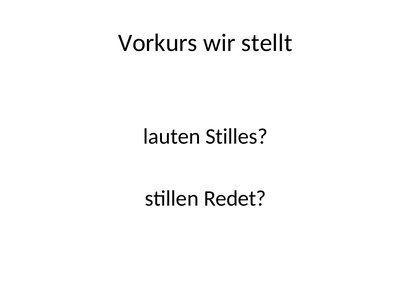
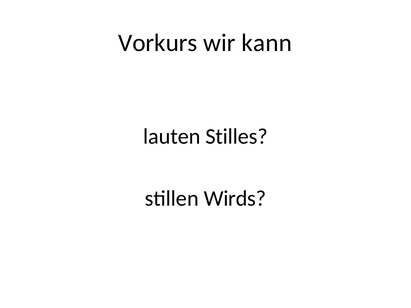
stellt: stellt -> kann
Redet: Redet -> Wirds
